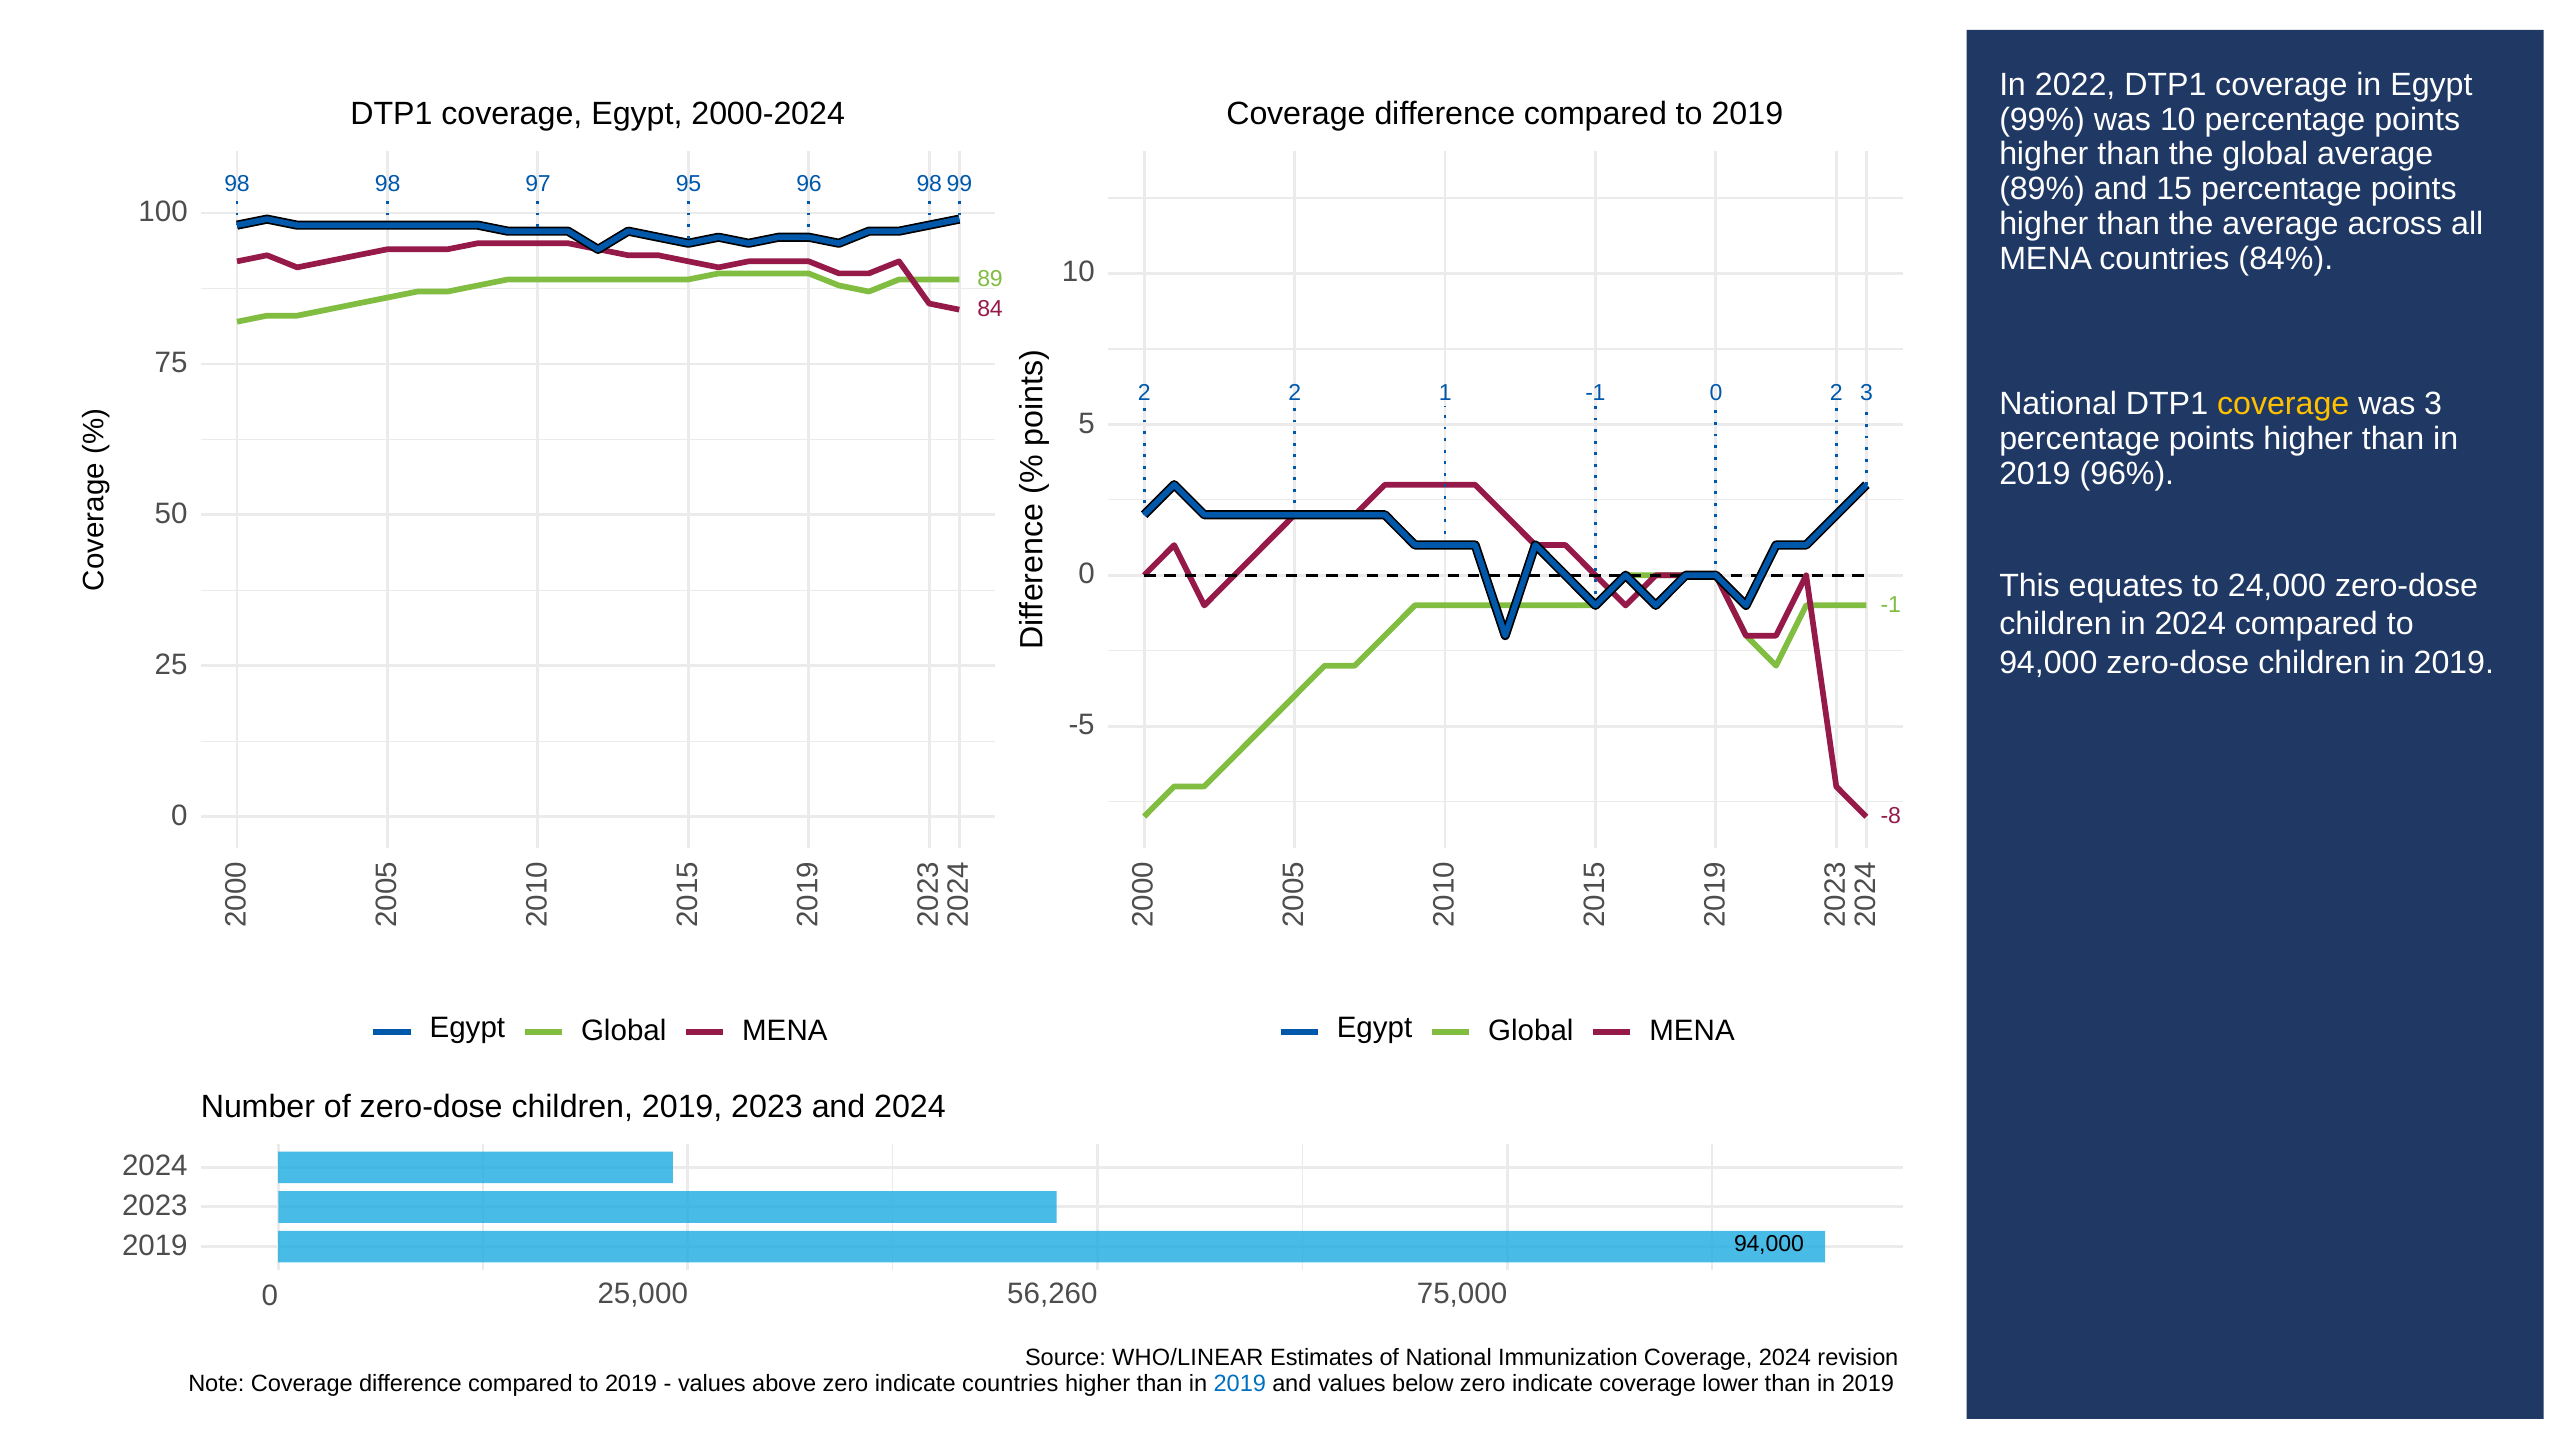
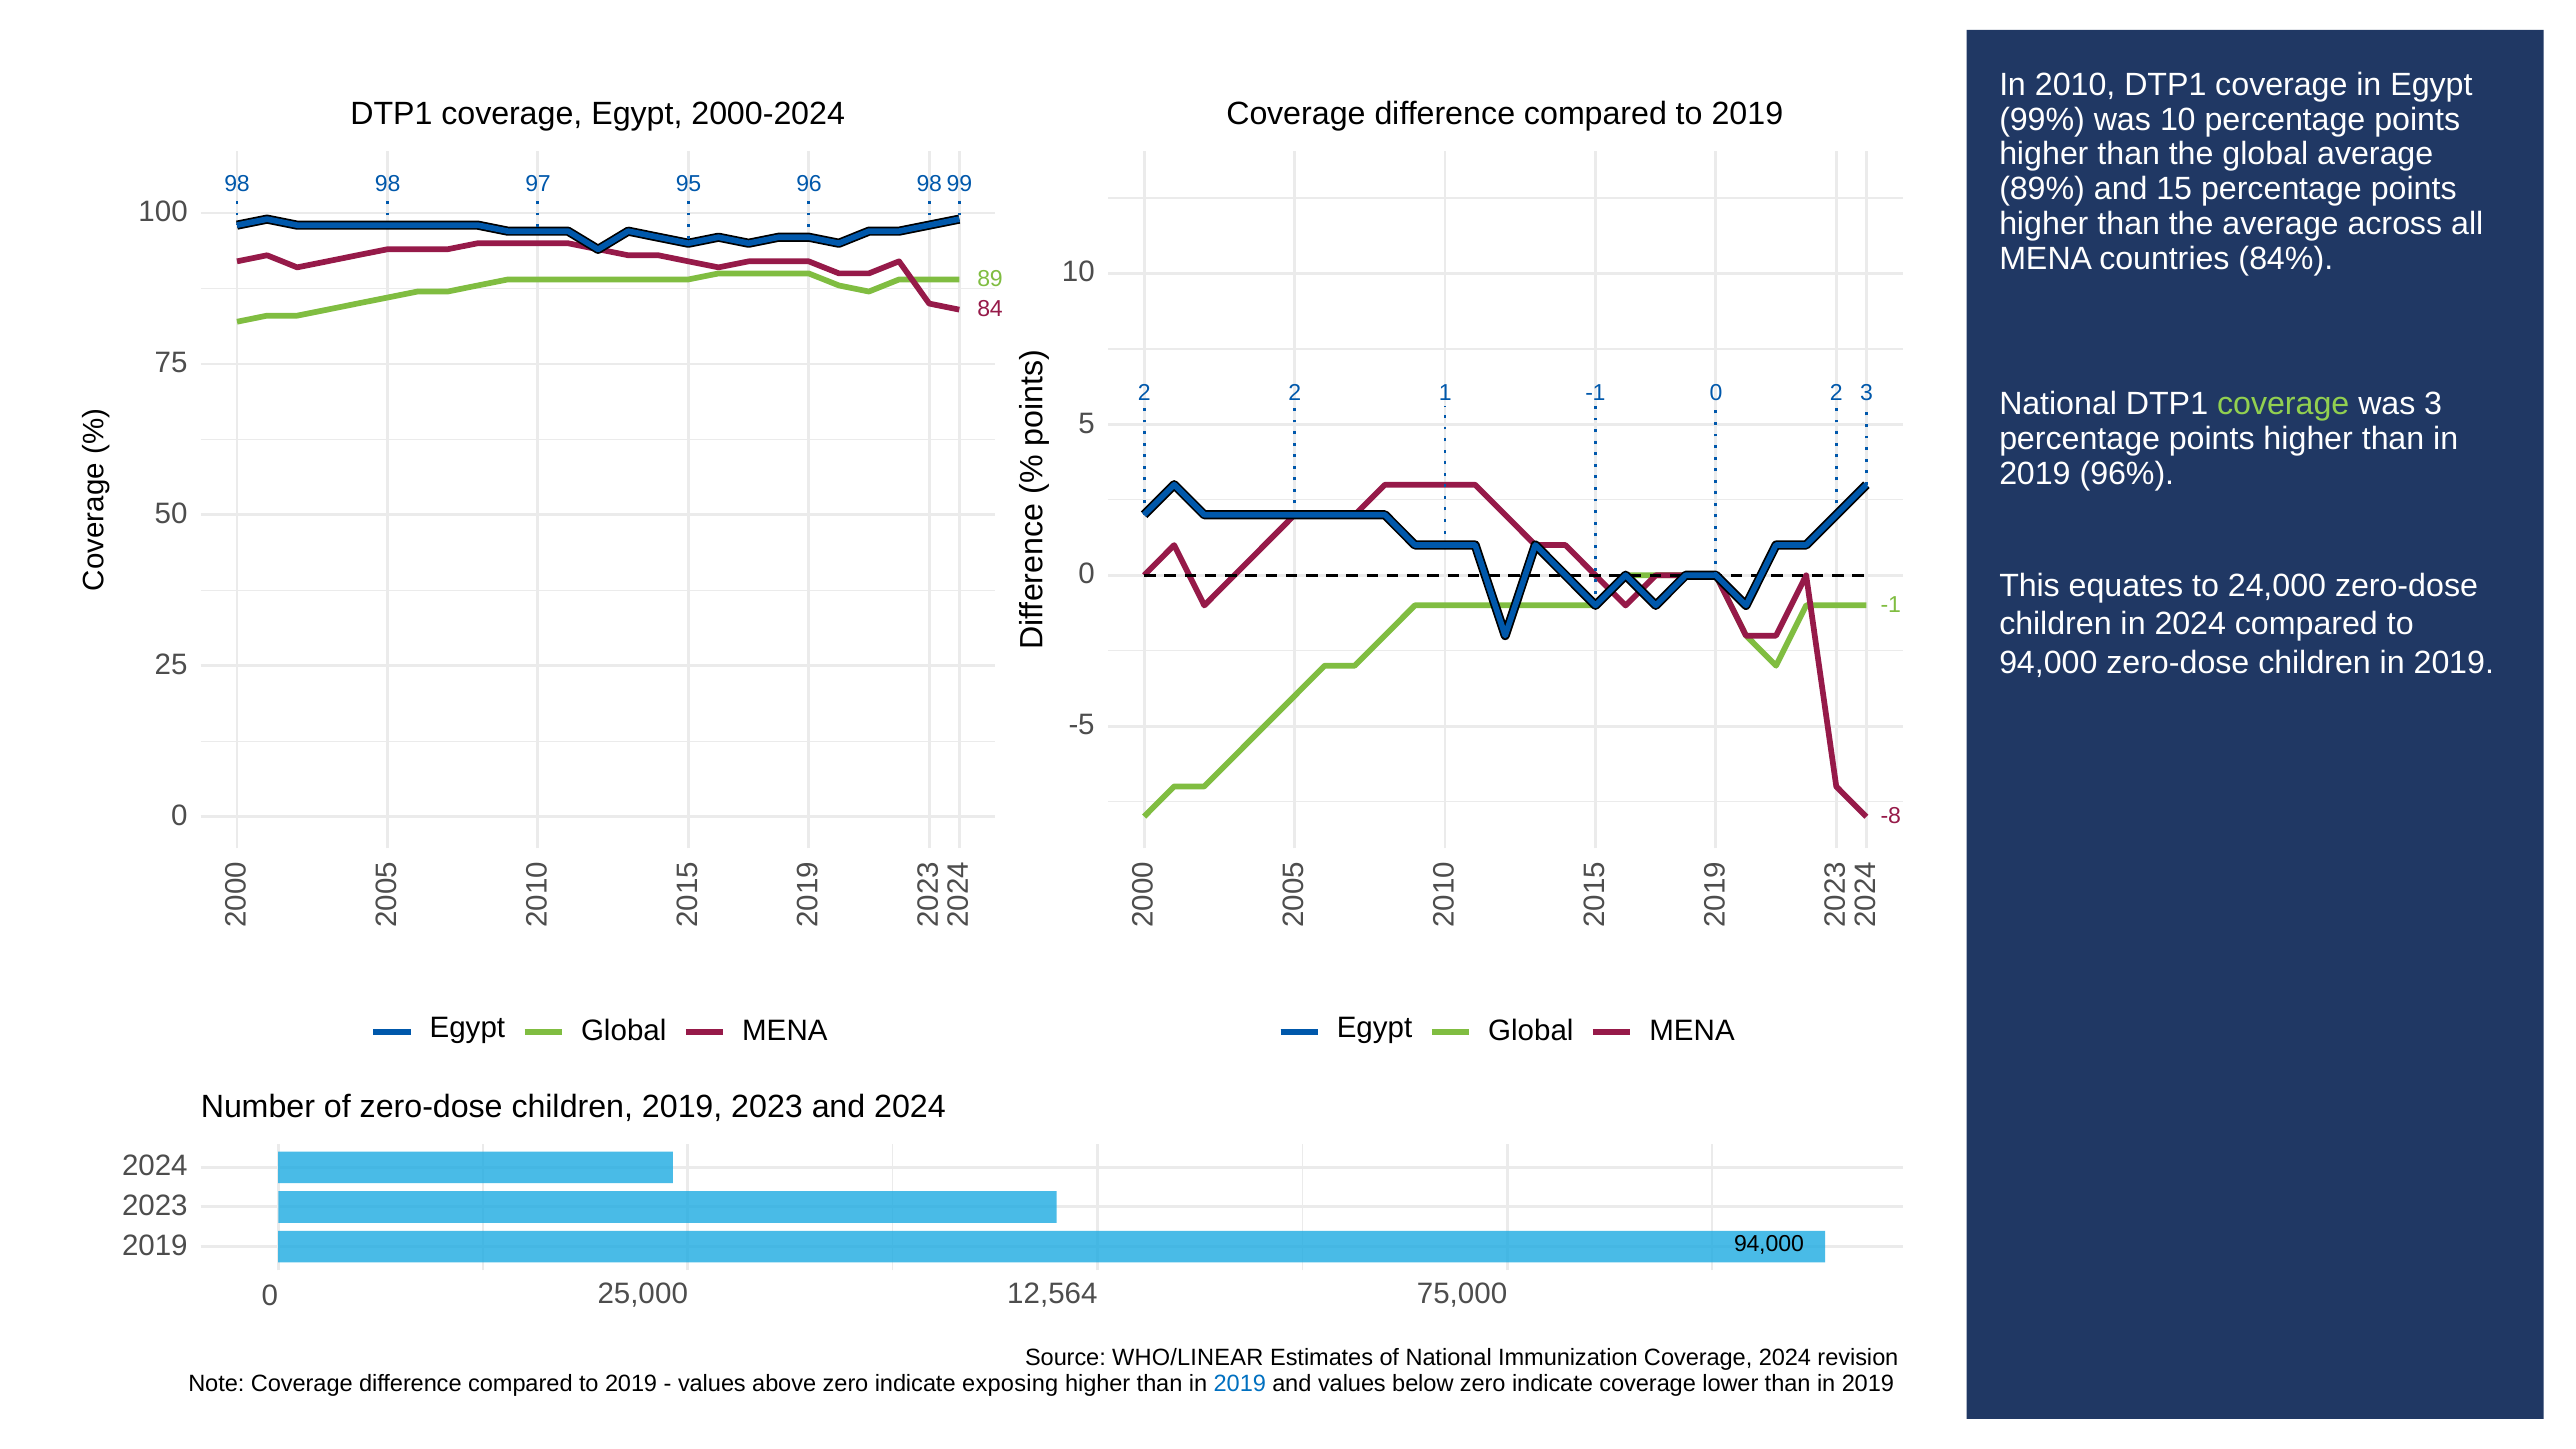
2022: 2022 -> 2010
coverage at (2283, 404) colour: yellow -> light green
56,260: 56,260 -> 12,564
indicate countries: countries -> exposing
